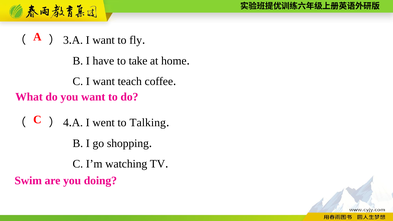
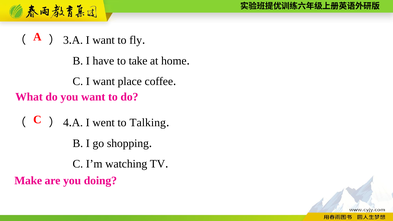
teach: teach -> place
Swim: Swim -> Make
